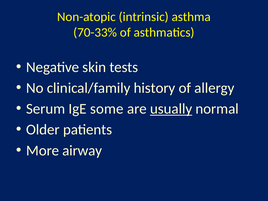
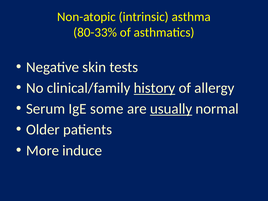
70-33%: 70-33% -> 80-33%
history underline: none -> present
airway: airway -> induce
